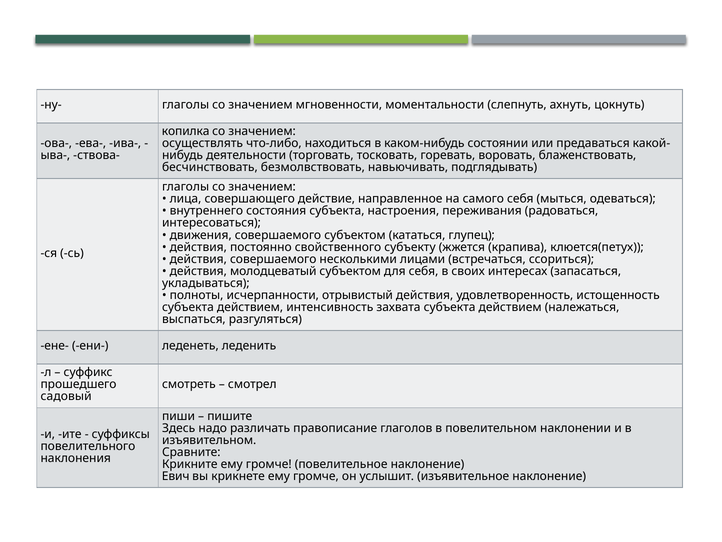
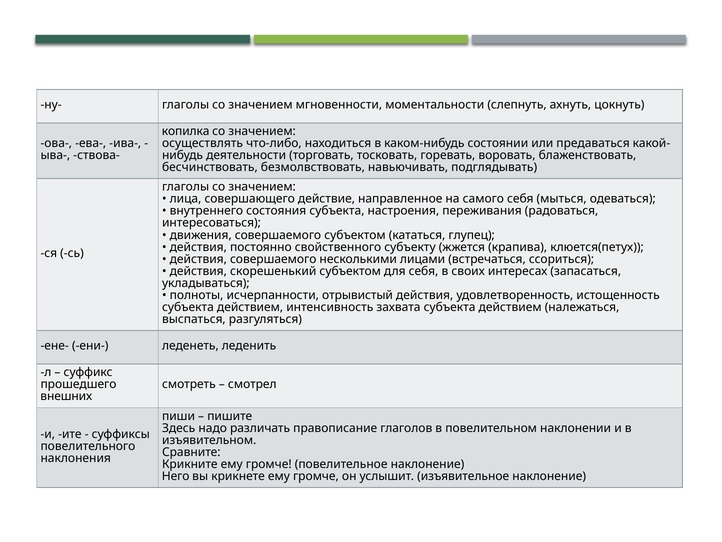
молодцеватый: молодцеватый -> скорешенький
садовый: садовый -> внешних
Евич: Евич -> Него
